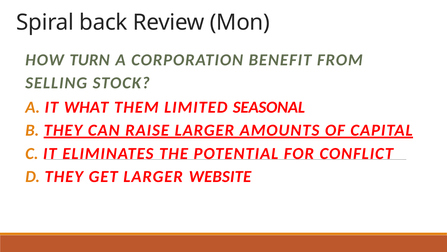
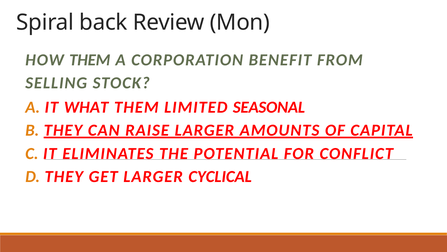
HOW TURN: TURN -> THEM
WEBSITE: WEBSITE -> CYCLICAL
